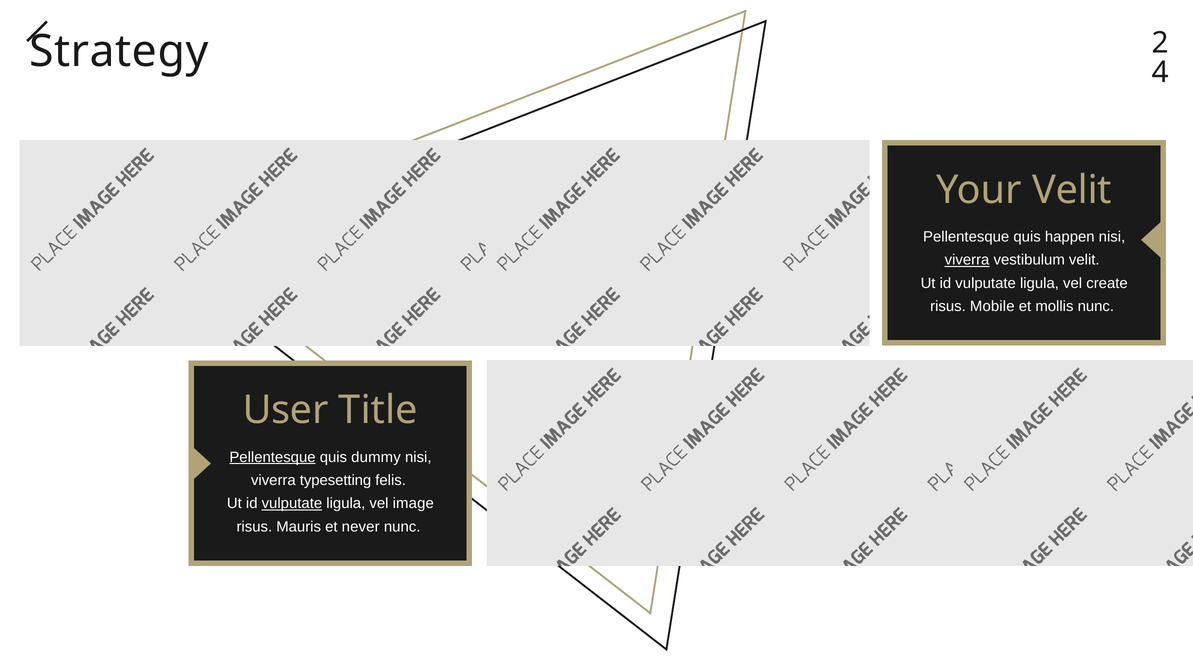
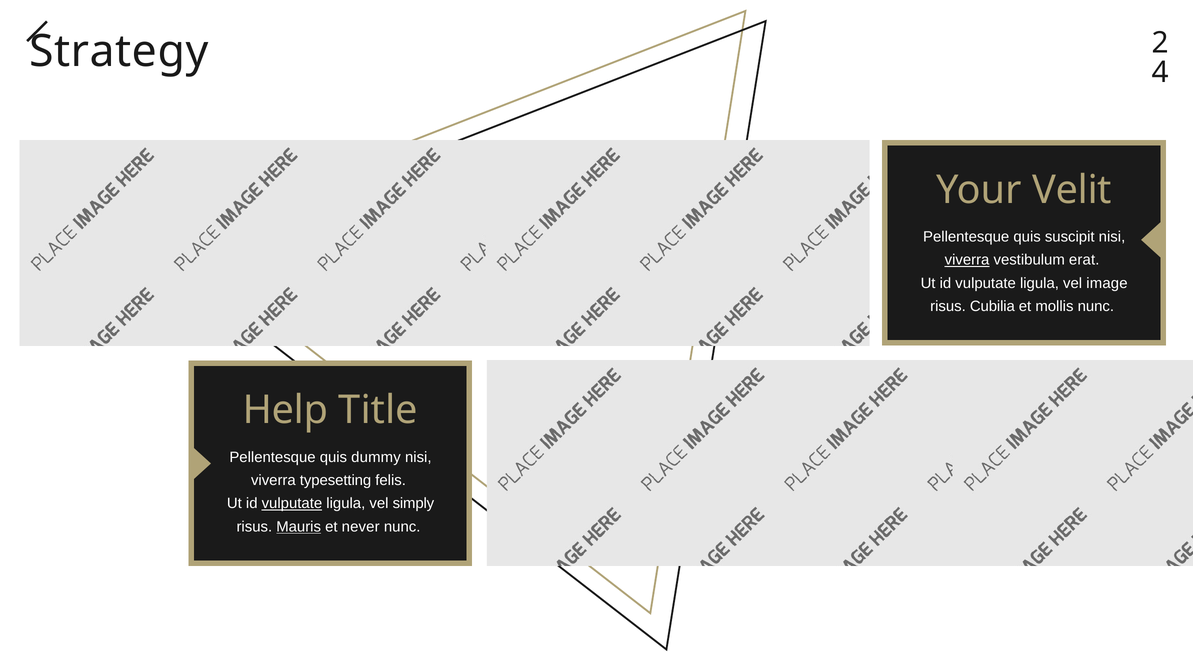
happen: happen -> suscipit
vestibulum velit: velit -> erat
create: create -> image
Mobile: Mobile -> Cubilia
User: User -> Help
Pellentesque at (273, 457) underline: present -> none
image: image -> simply
Mauris underline: none -> present
